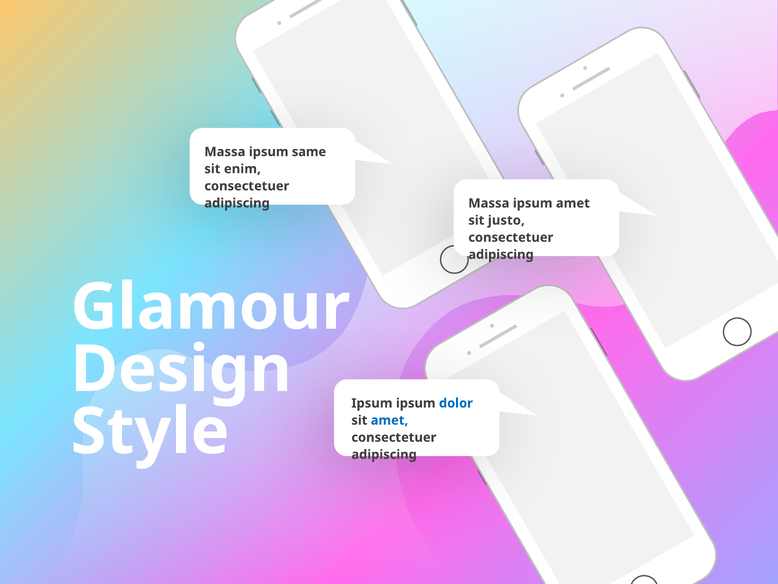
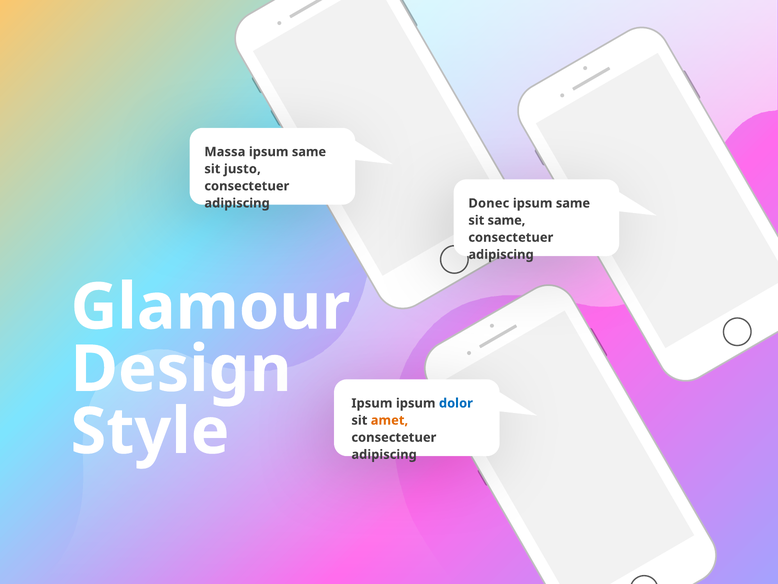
enim: enim -> justo
Massa at (489, 203): Massa -> Donec
amet at (573, 203): amet -> same
sit justo: justo -> same
amet at (389, 420) colour: blue -> orange
